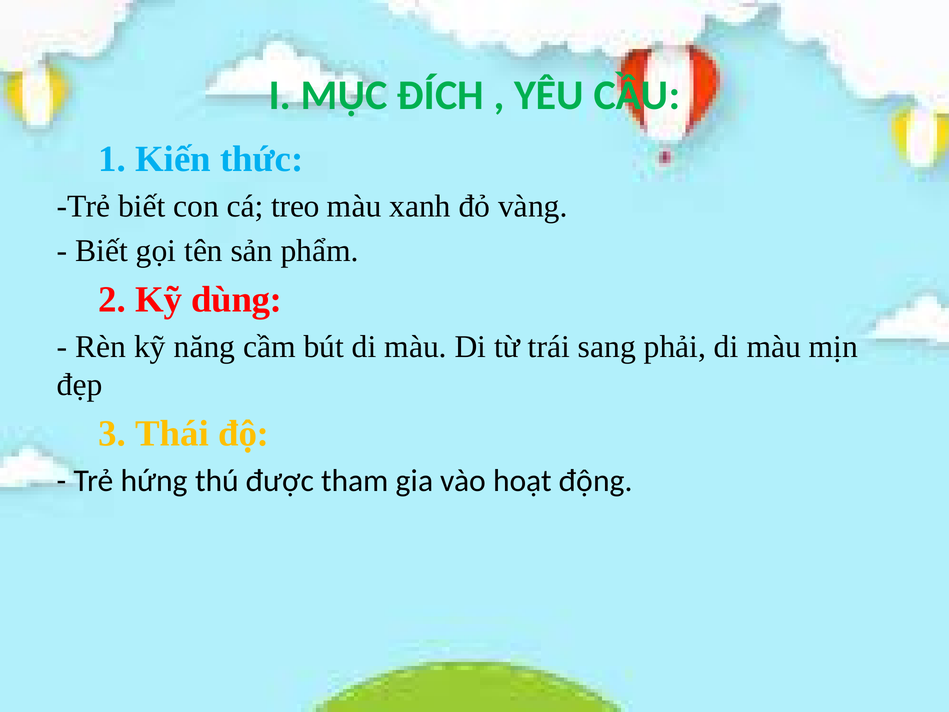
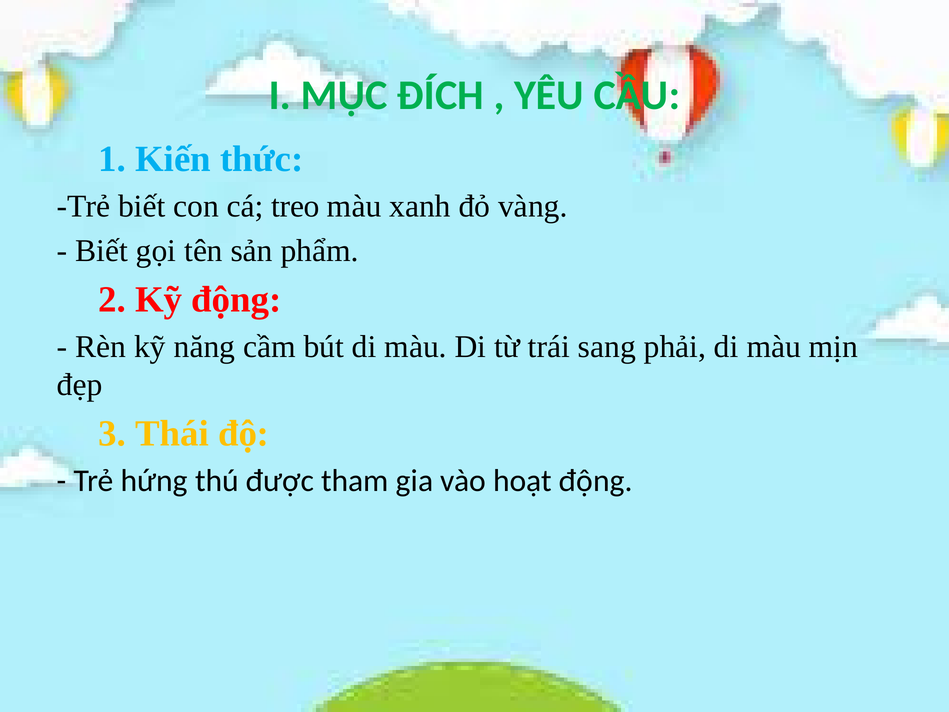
Kỹ dùng: dùng -> động
